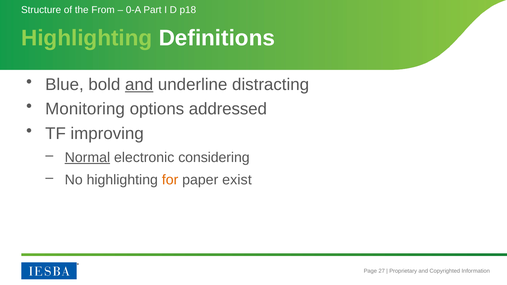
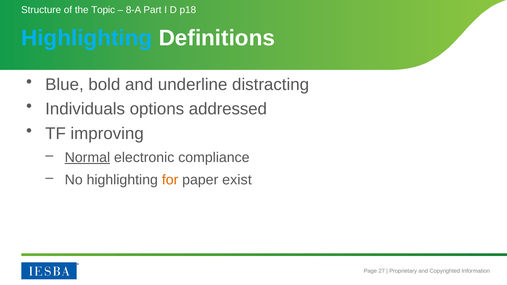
From: From -> Topic
0-A: 0-A -> 8-A
Highlighting at (87, 38) colour: light green -> light blue
and at (139, 85) underline: present -> none
Monitoring: Monitoring -> Individuals
considering: considering -> compliance
